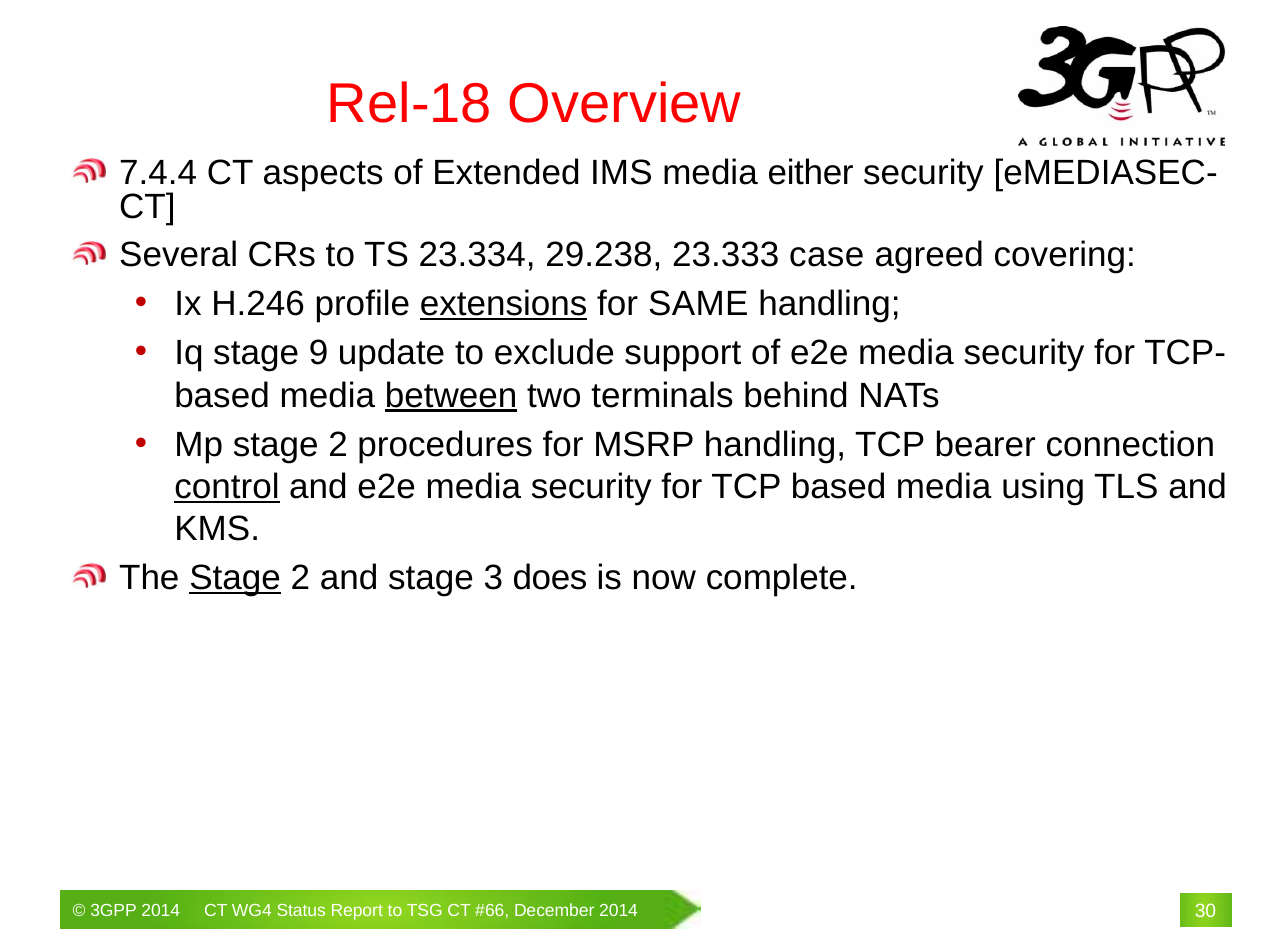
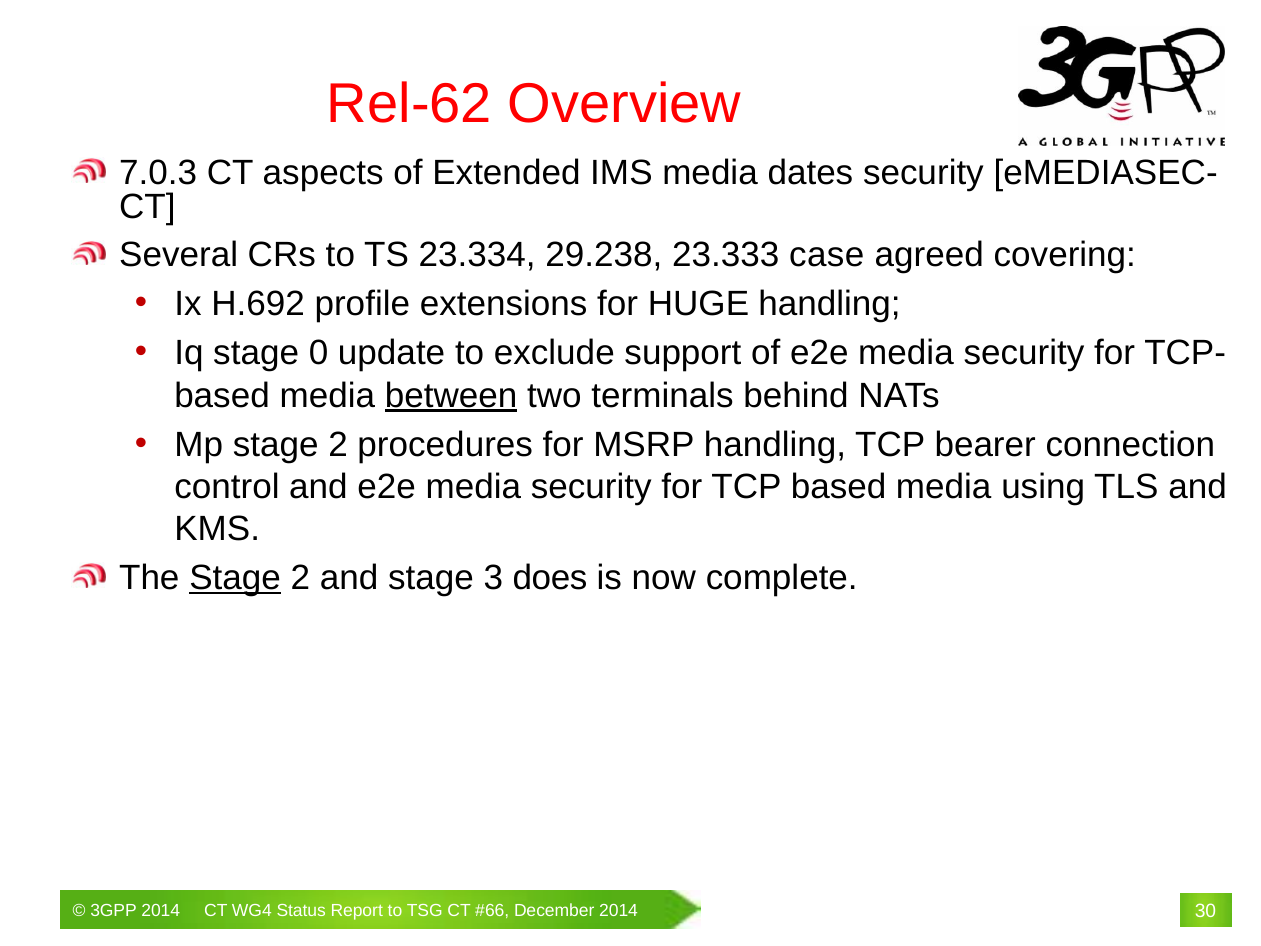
Rel-18: Rel-18 -> Rel-62
7.4.4: 7.4.4 -> 7.0.3
either: either -> dates
H.246: H.246 -> H.692
extensions underline: present -> none
SAME: SAME -> HUGE
9: 9 -> 0
control underline: present -> none
